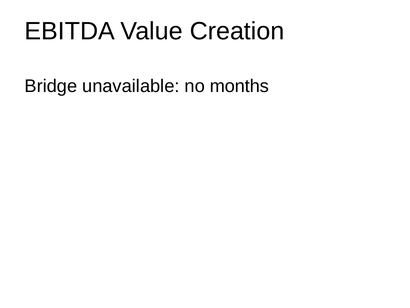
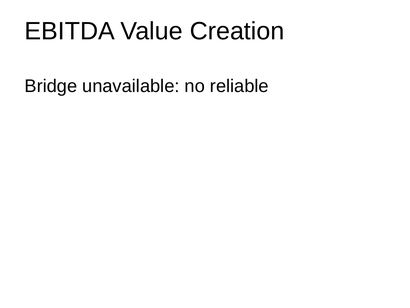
months: months -> reliable
